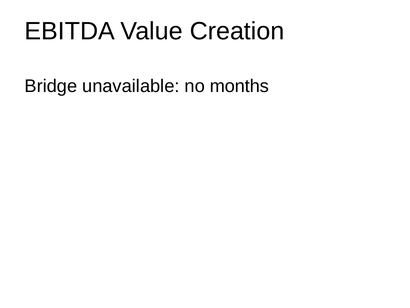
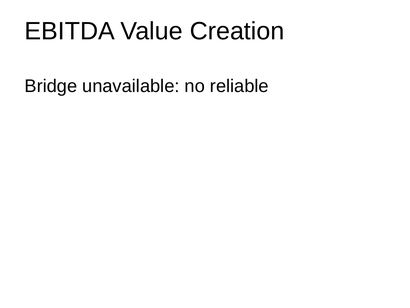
months: months -> reliable
